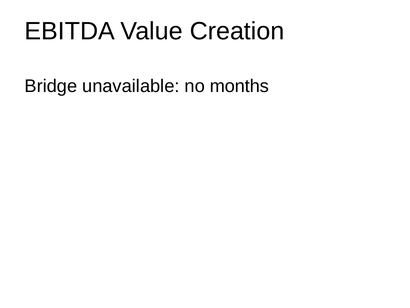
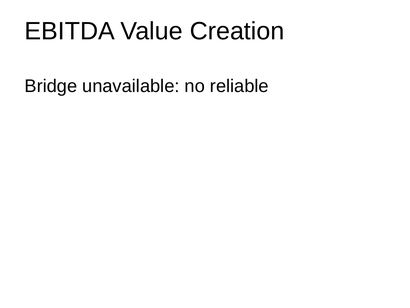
months: months -> reliable
